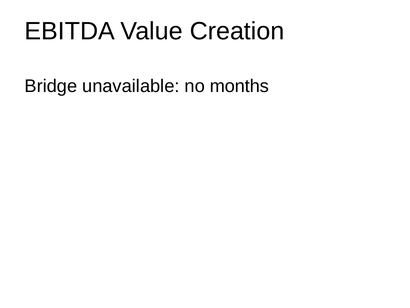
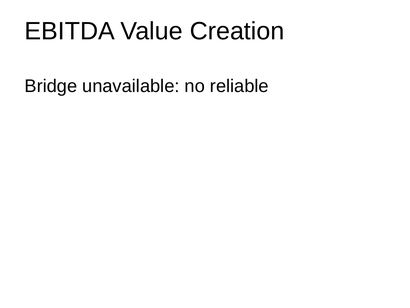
months: months -> reliable
